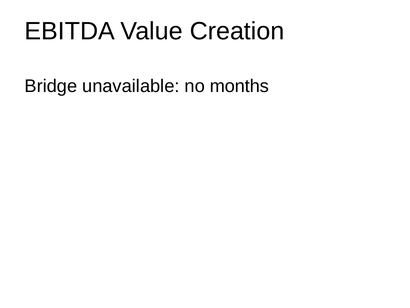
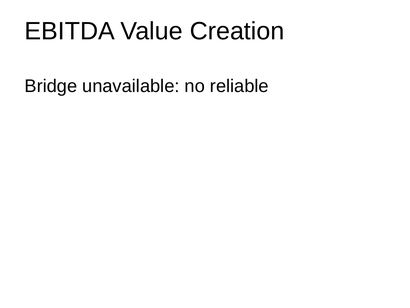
months: months -> reliable
